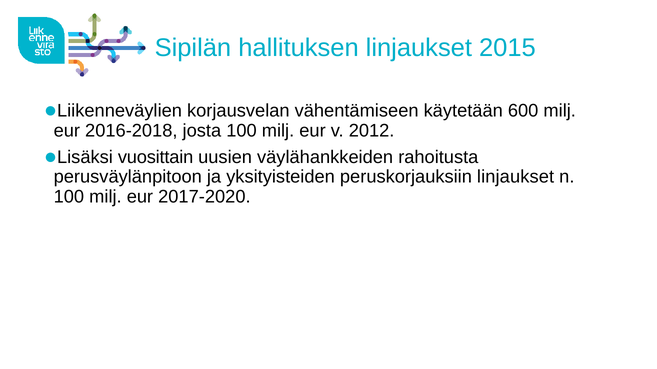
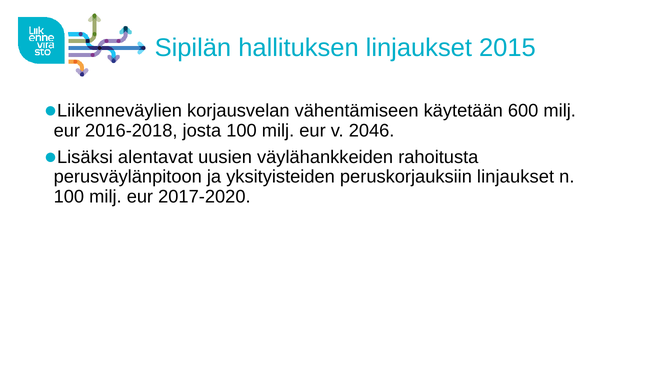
2012: 2012 -> 2046
vuosittain: vuosittain -> alentavat
